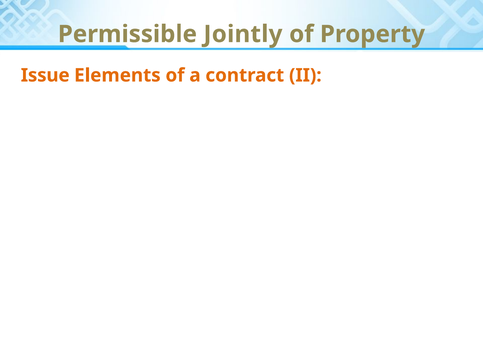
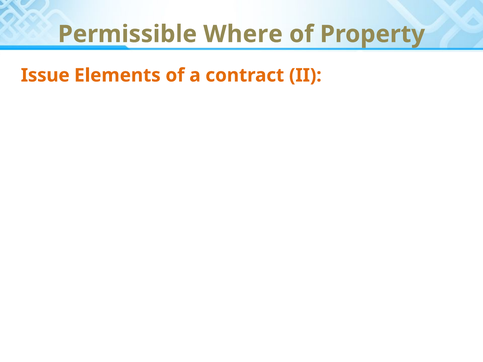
Jointly: Jointly -> Where
